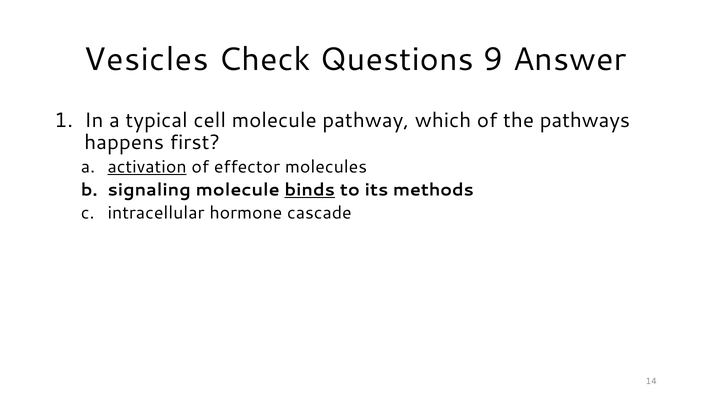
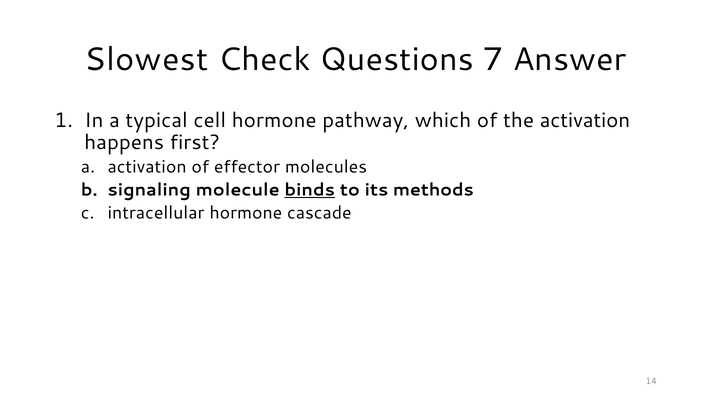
Vesicles: Vesicles -> Slowest
9: 9 -> 7
cell molecule: molecule -> hormone
the pathways: pathways -> activation
activation at (147, 167) underline: present -> none
